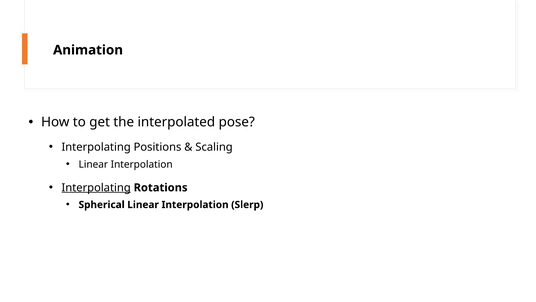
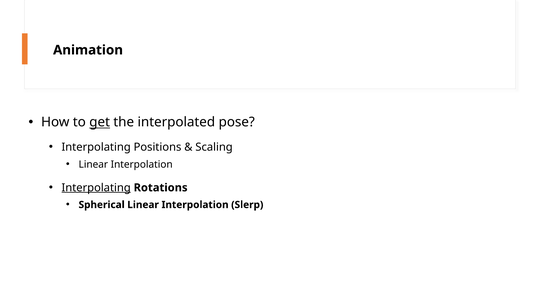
get underline: none -> present
